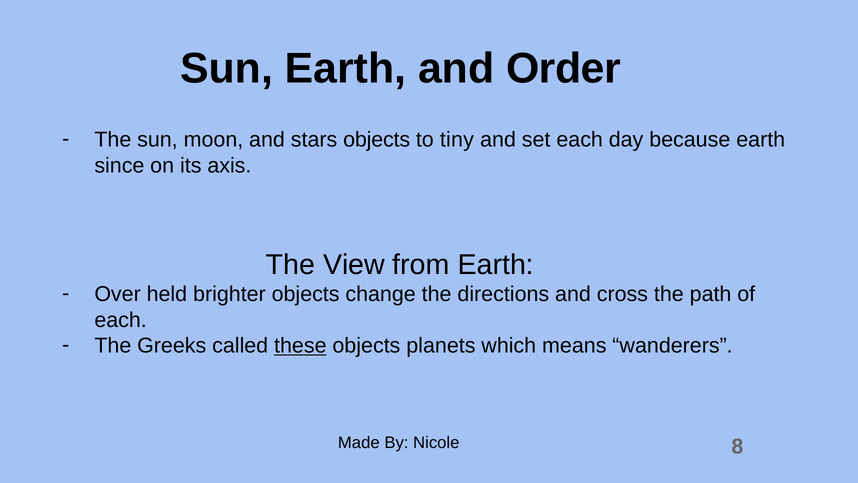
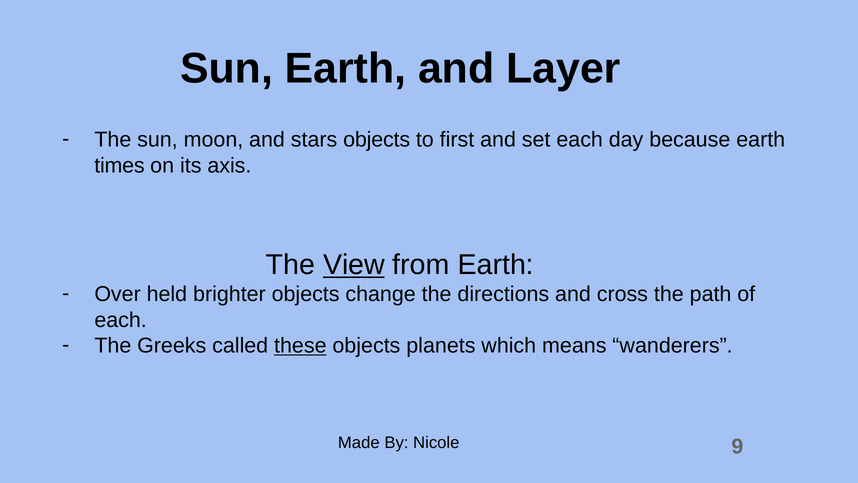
Order: Order -> Layer
tiny: tiny -> first
since: since -> times
View underline: none -> present
8: 8 -> 9
